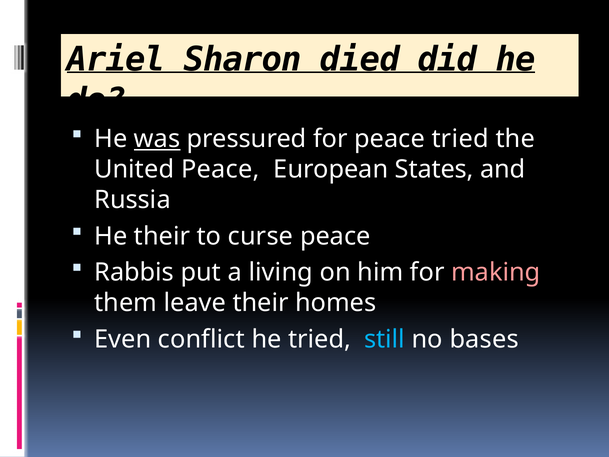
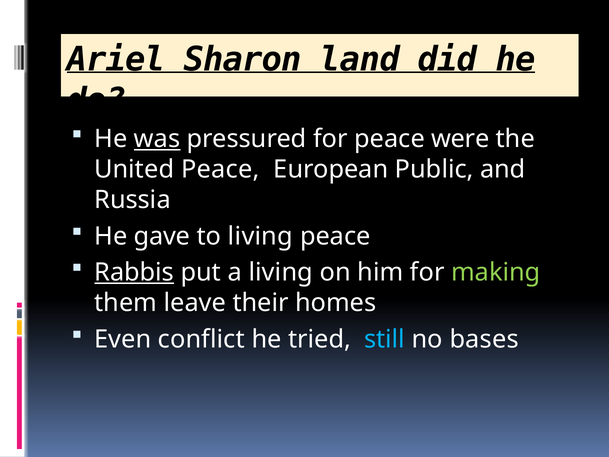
died: died -> land
peace tried: tried -> were
States: States -> Public
He their: their -> gave
to curse: curse -> living
Rabbis underline: none -> present
making colour: pink -> light green
